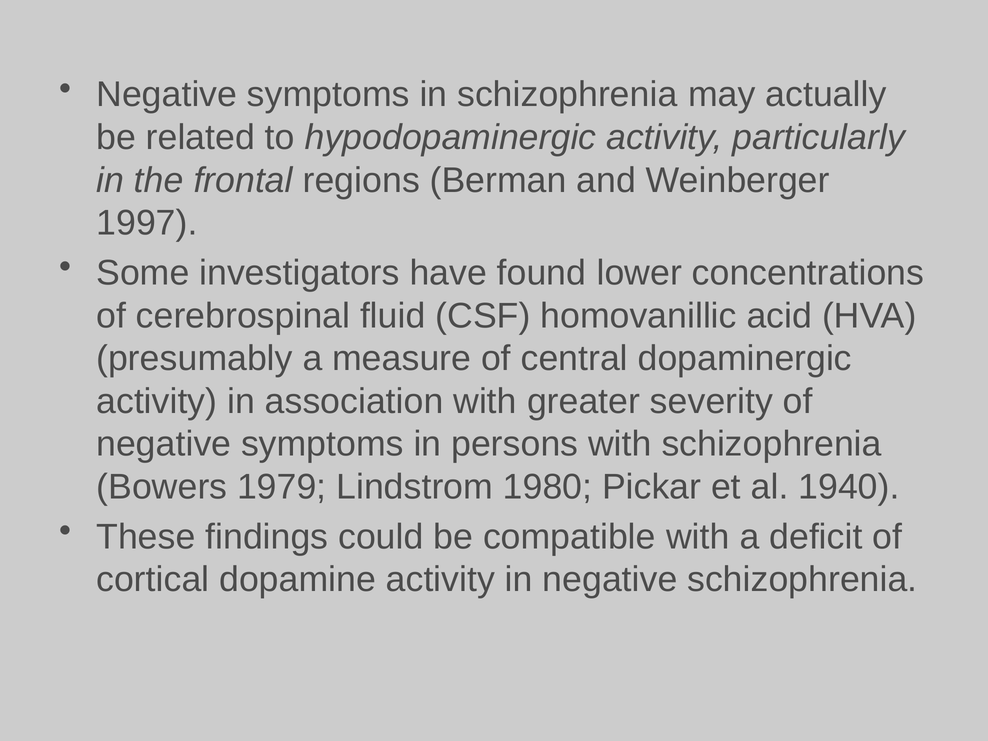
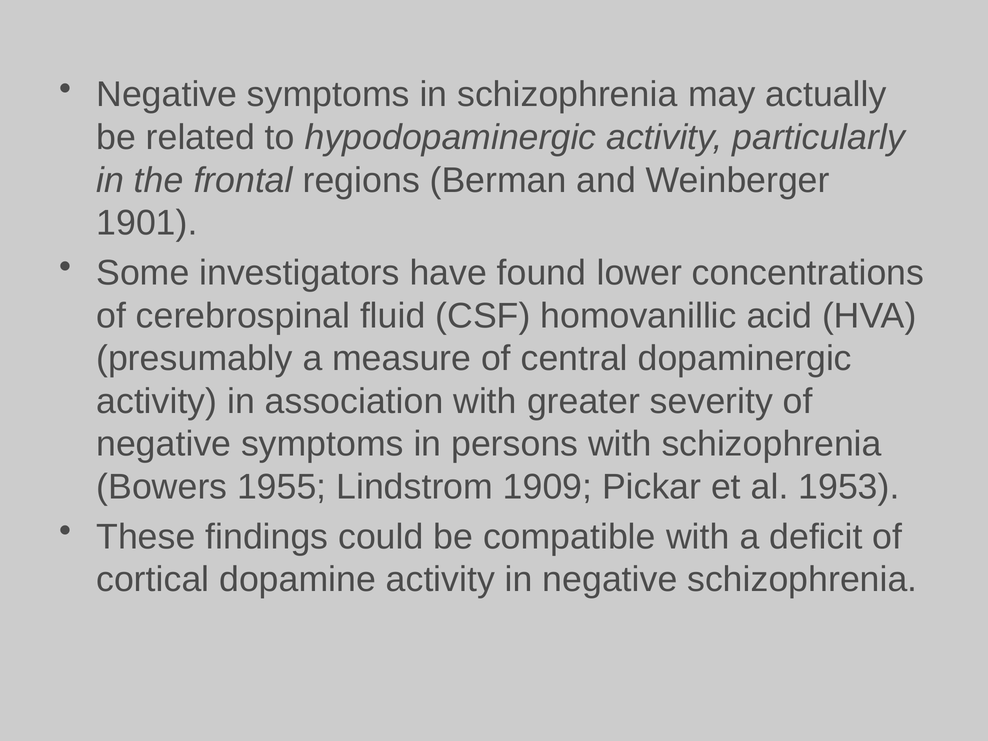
1997: 1997 -> 1901
1979: 1979 -> 1955
1980: 1980 -> 1909
1940: 1940 -> 1953
